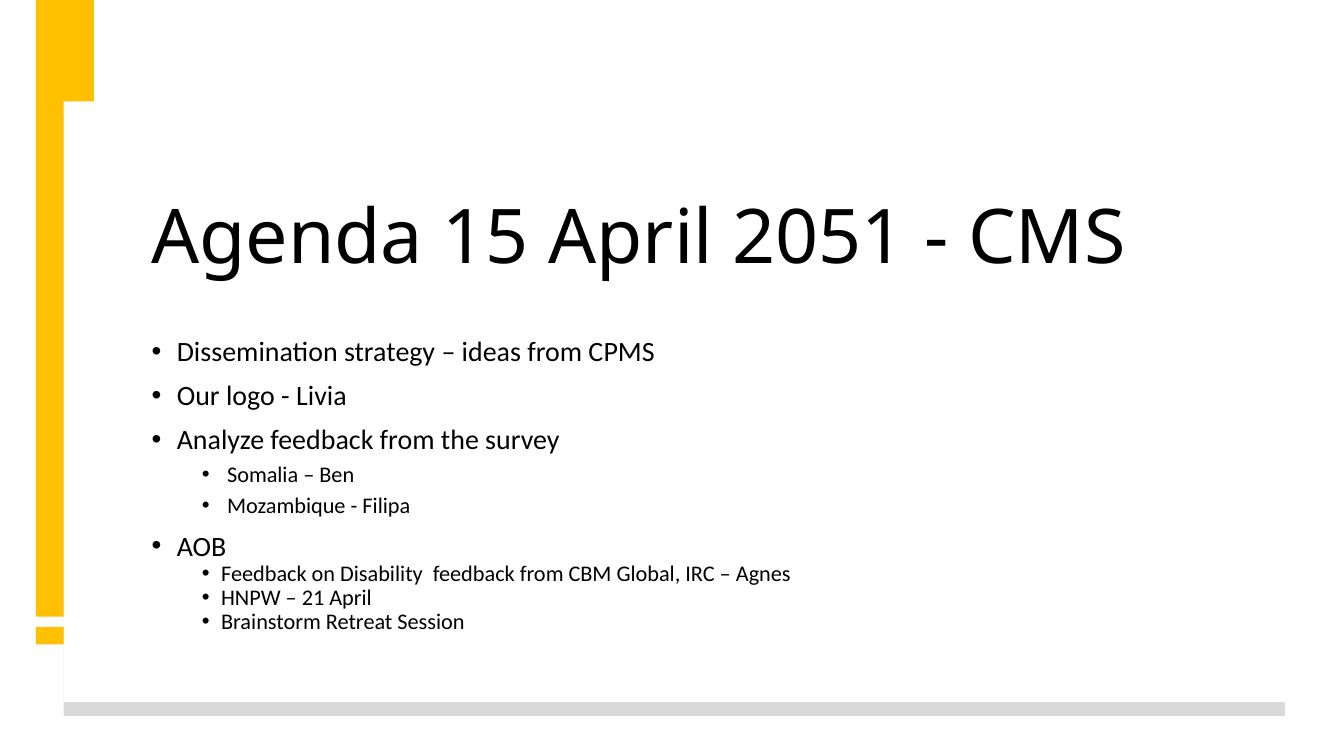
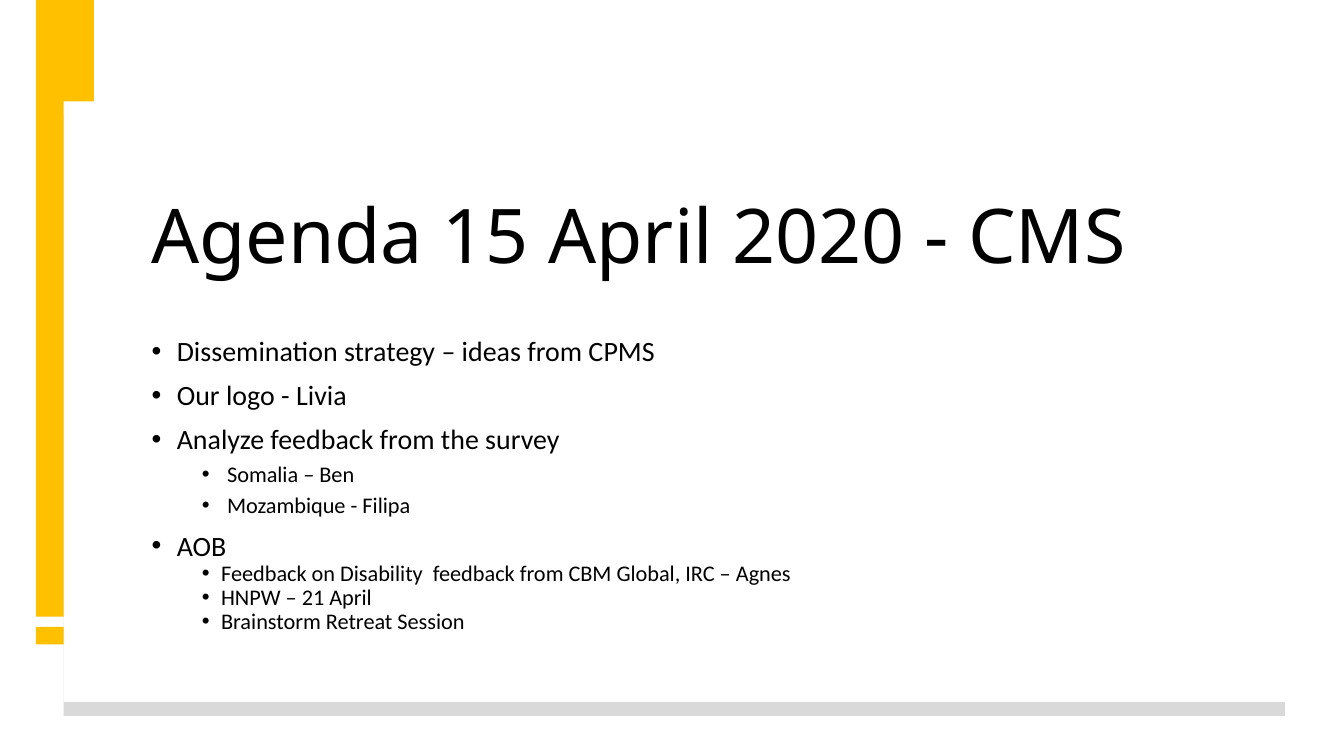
2051: 2051 -> 2020
